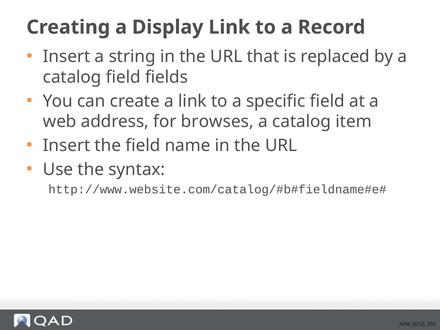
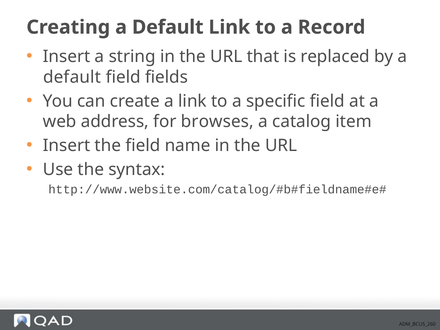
Creating a Display: Display -> Default
catalog at (72, 77): catalog -> default
